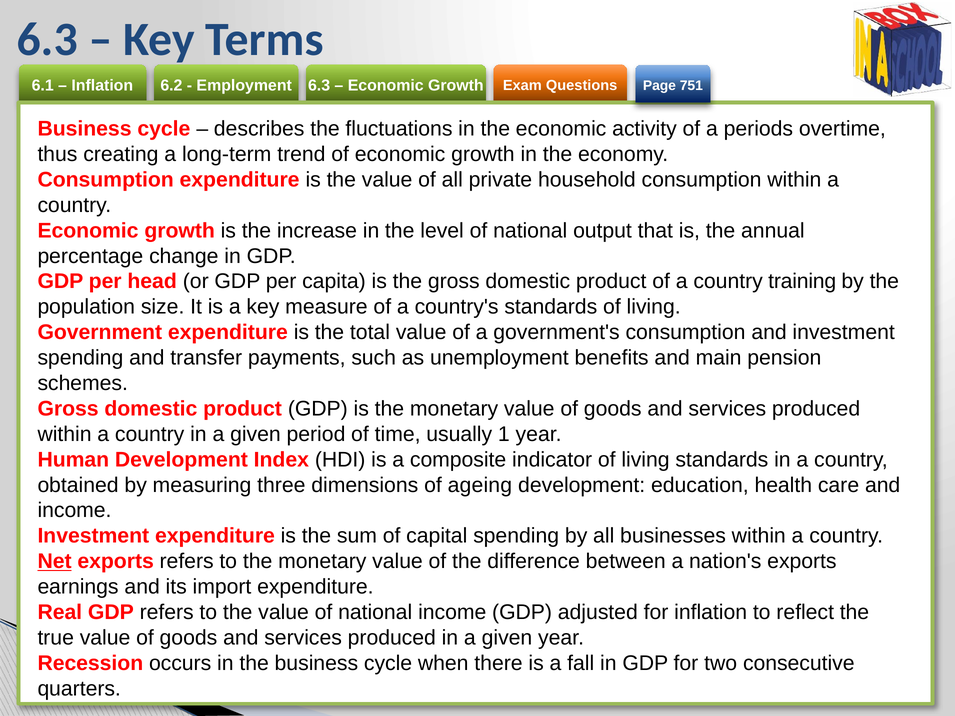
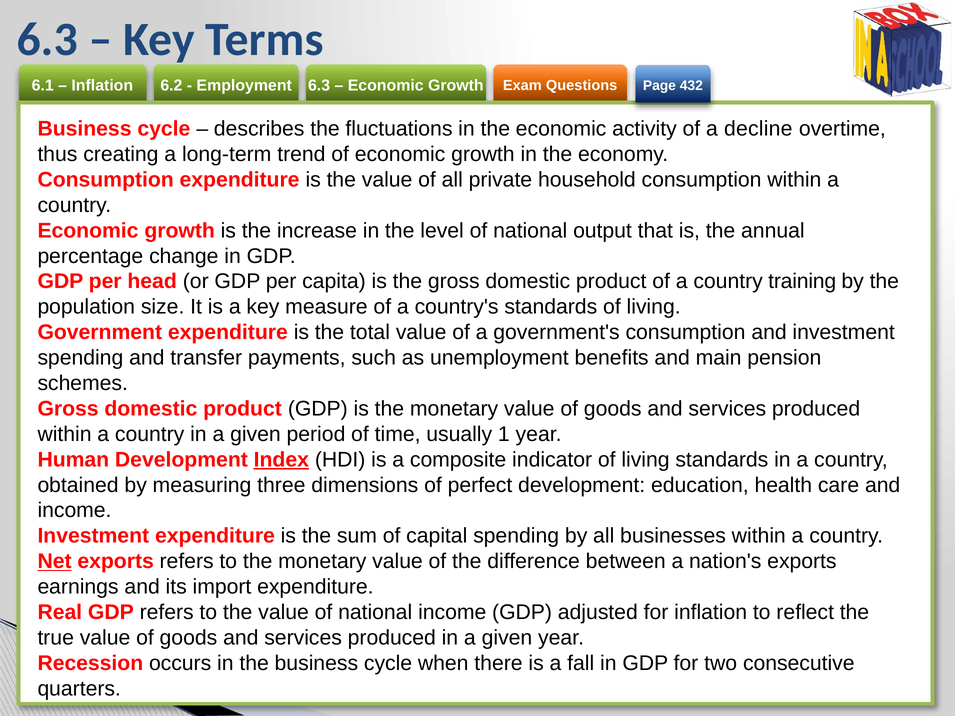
751: 751 -> 432
periods: periods -> decline
Index underline: none -> present
ageing: ageing -> perfect
